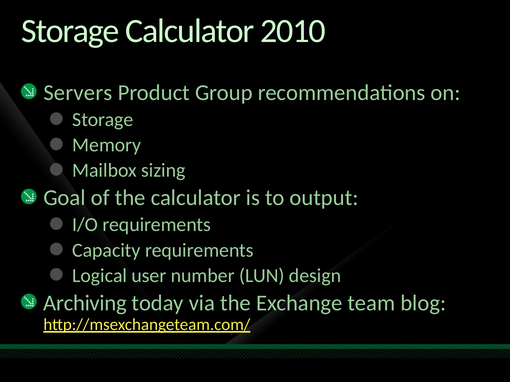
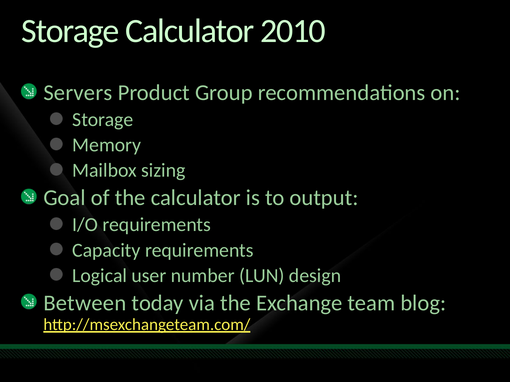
Archiving: Archiving -> Between
